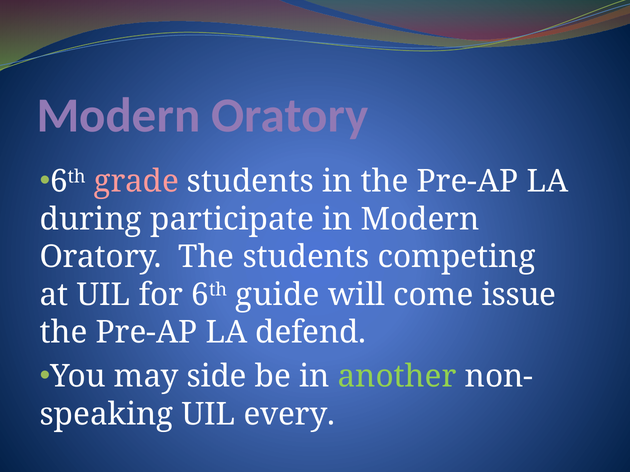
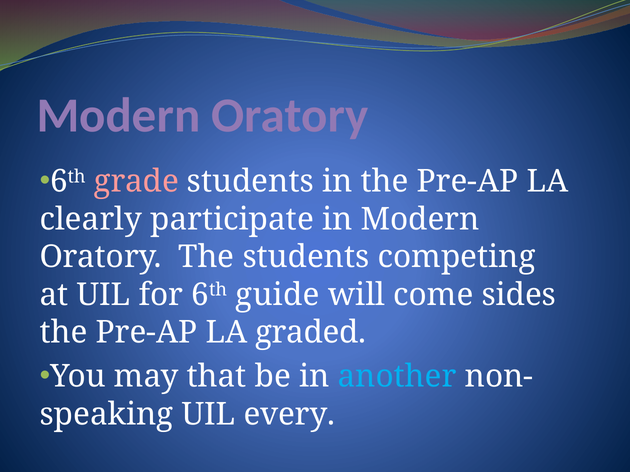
during: during -> clearly
issue: issue -> sides
defend: defend -> graded
side: side -> that
another colour: light green -> light blue
